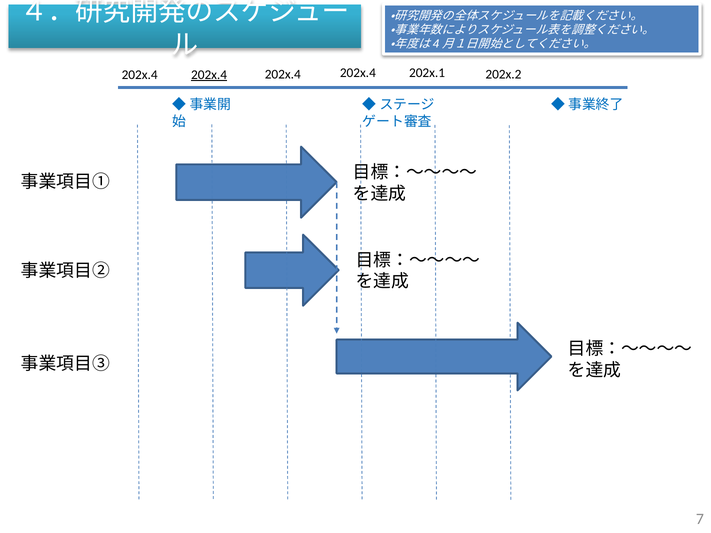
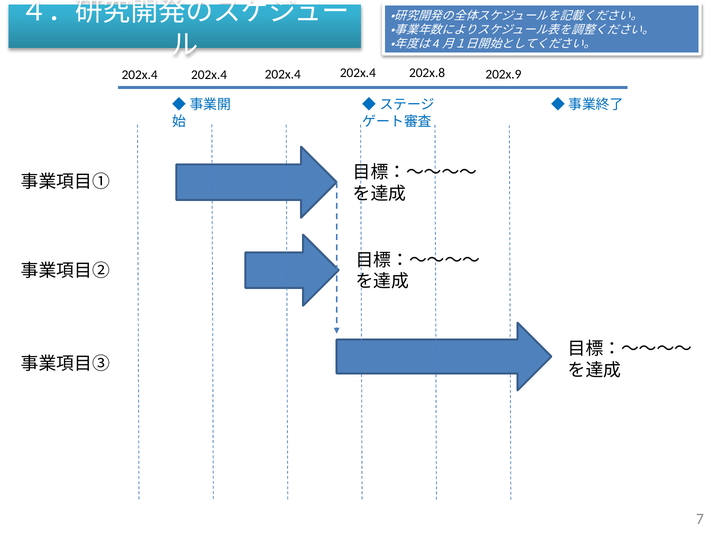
202x.2: 202x.2 -> 202x.9
202x.1: 202x.1 -> 202x.8
202x.4 at (209, 75) underline: present -> none
